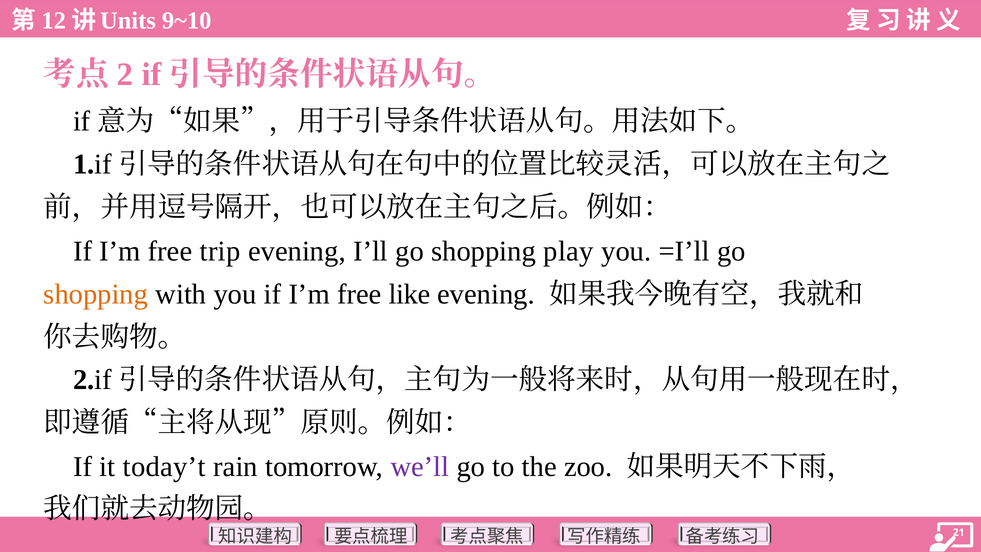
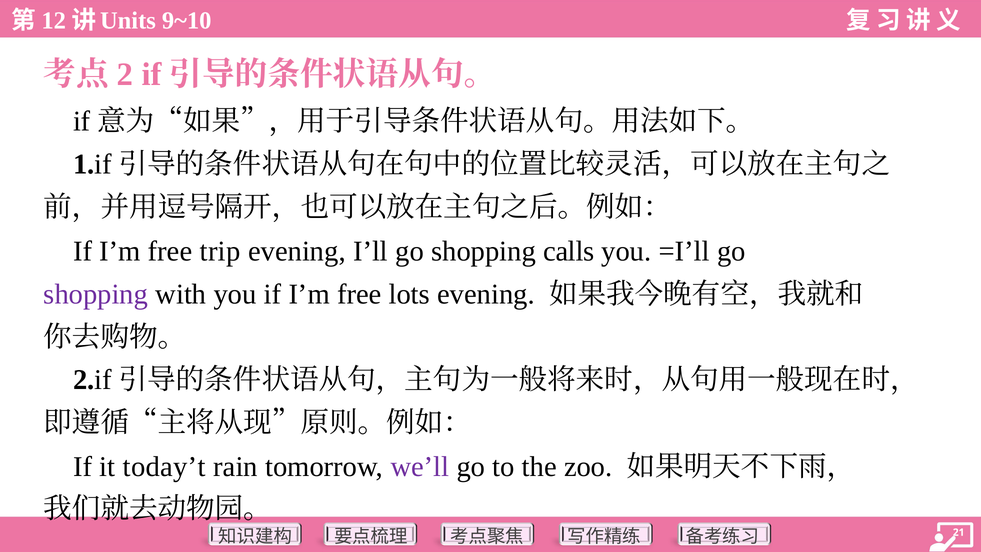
play: play -> calls
shopping at (96, 294) colour: orange -> purple
like: like -> lots
